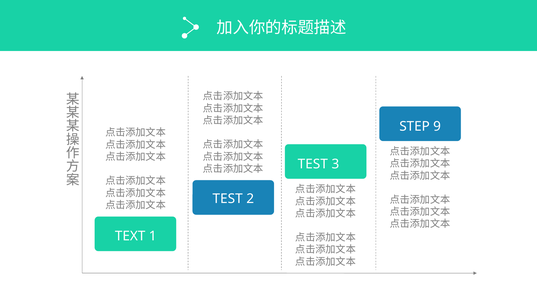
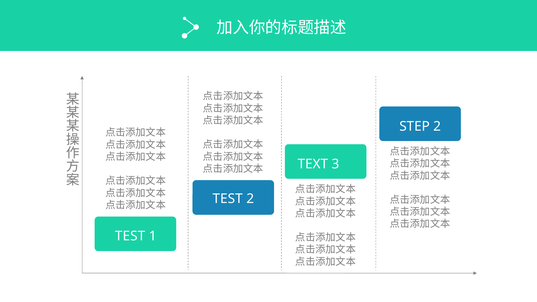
STEP 9: 9 -> 2
TEST at (313, 164): TEST -> TEXT
TEXT at (130, 236): TEXT -> TEST
